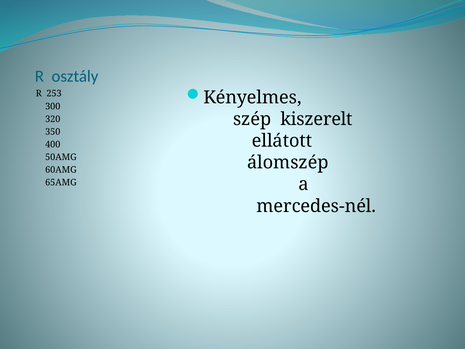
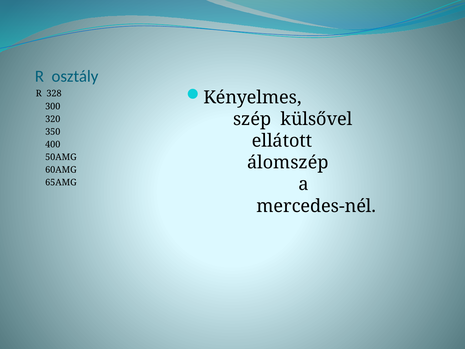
253: 253 -> 328
kiszerelt: kiszerelt -> külsővel
